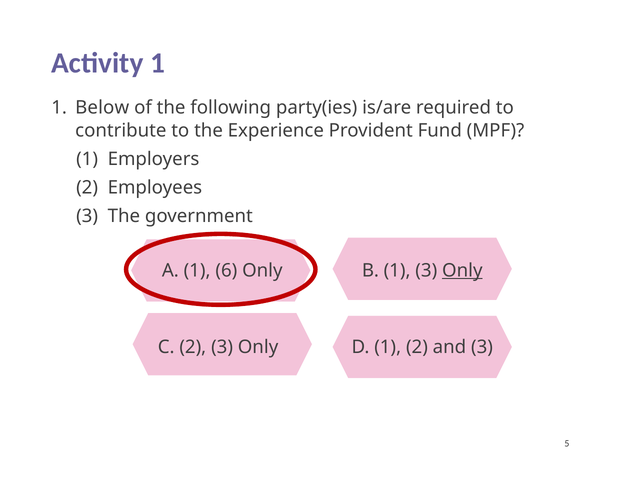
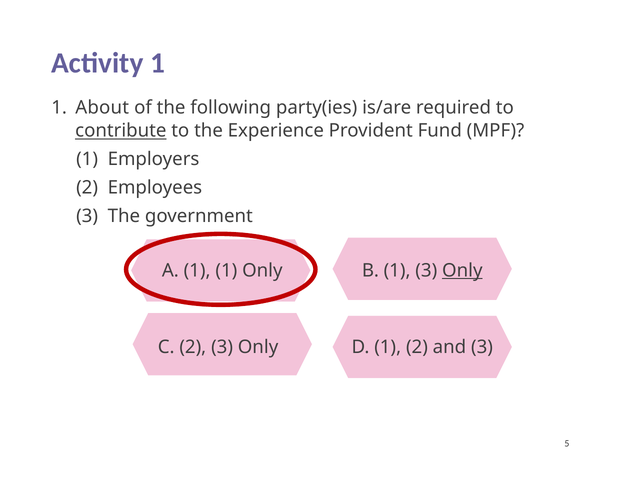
Below: Below -> About
contribute underline: none -> present
1 6: 6 -> 1
